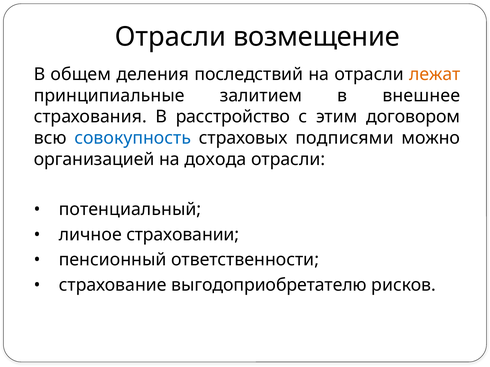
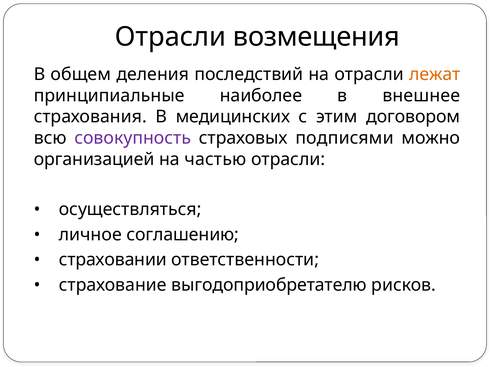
возмещение: возмещение -> возмещения
залитием: залитием -> наиболее
расстройство: расстройство -> медицинских
совокупность colour: blue -> purple
дохода: дохода -> частью
потенциальный: потенциальный -> осуществляться
страховании: страховании -> соглашению
пенсионный: пенсионный -> страховании
